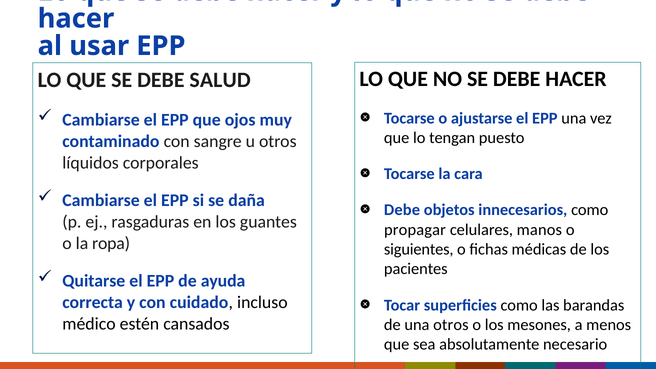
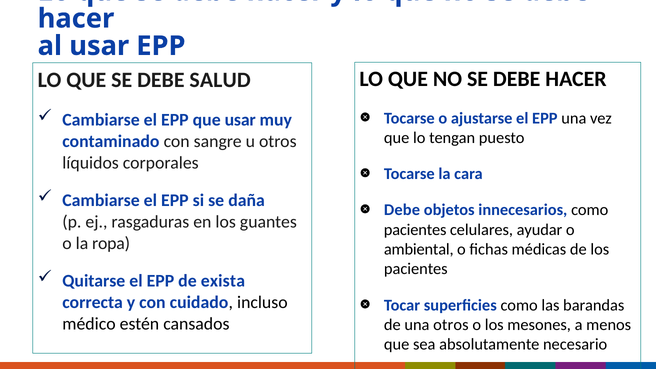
que ojos: ojos -> usar
propagar at (415, 230): propagar -> pacientes
manos: manos -> ayudar
siguientes: siguientes -> ambiental
ayuda: ayuda -> exista
